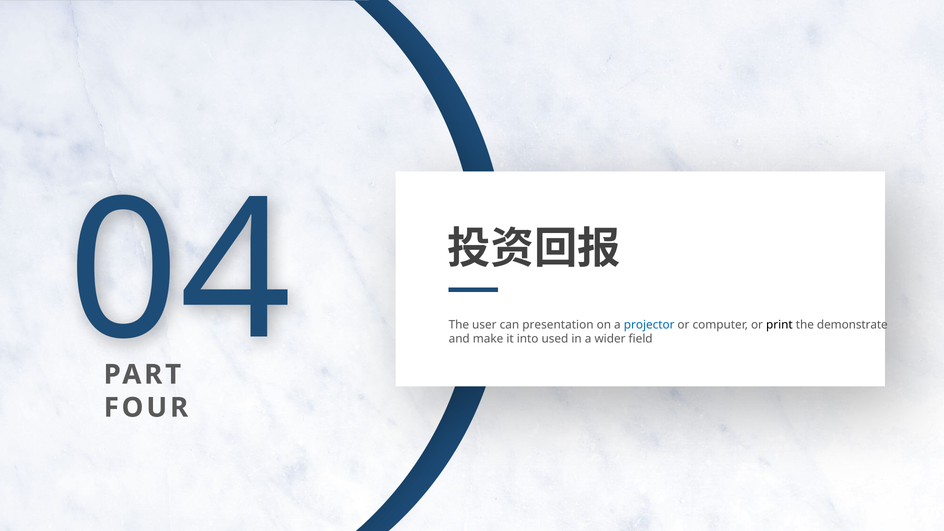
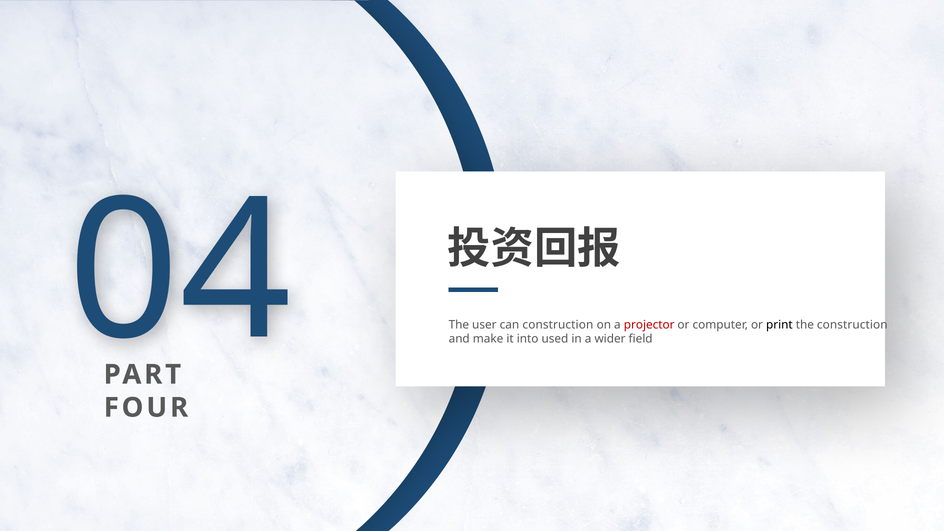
can presentation: presentation -> construction
projector colour: blue -> red
the demonstrate: demonstrate -> construction
